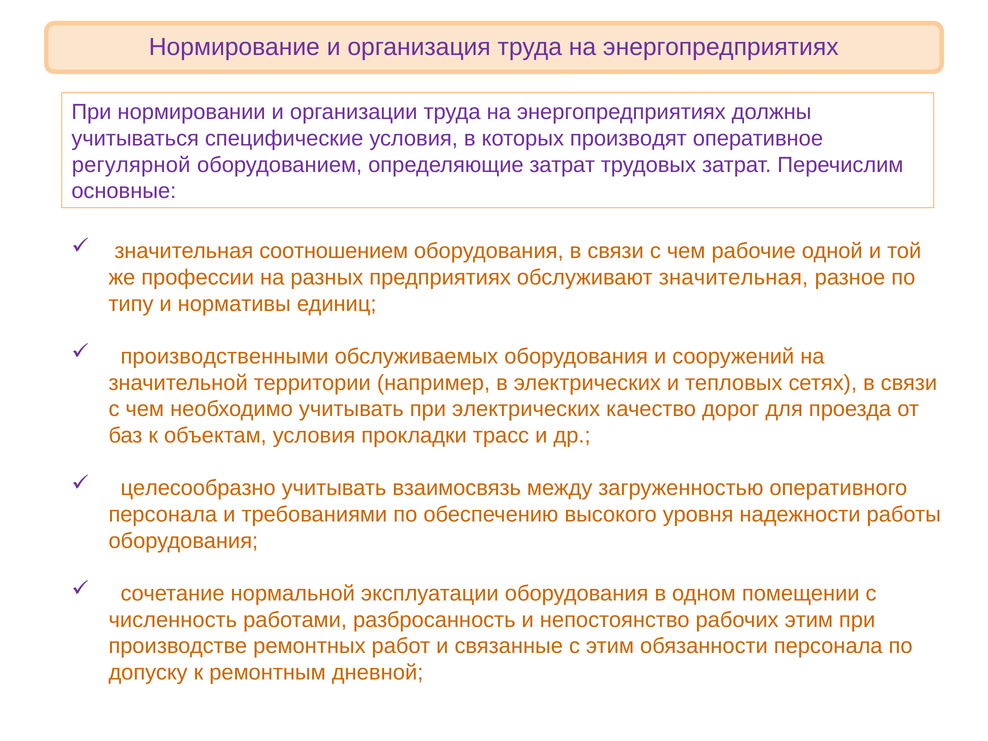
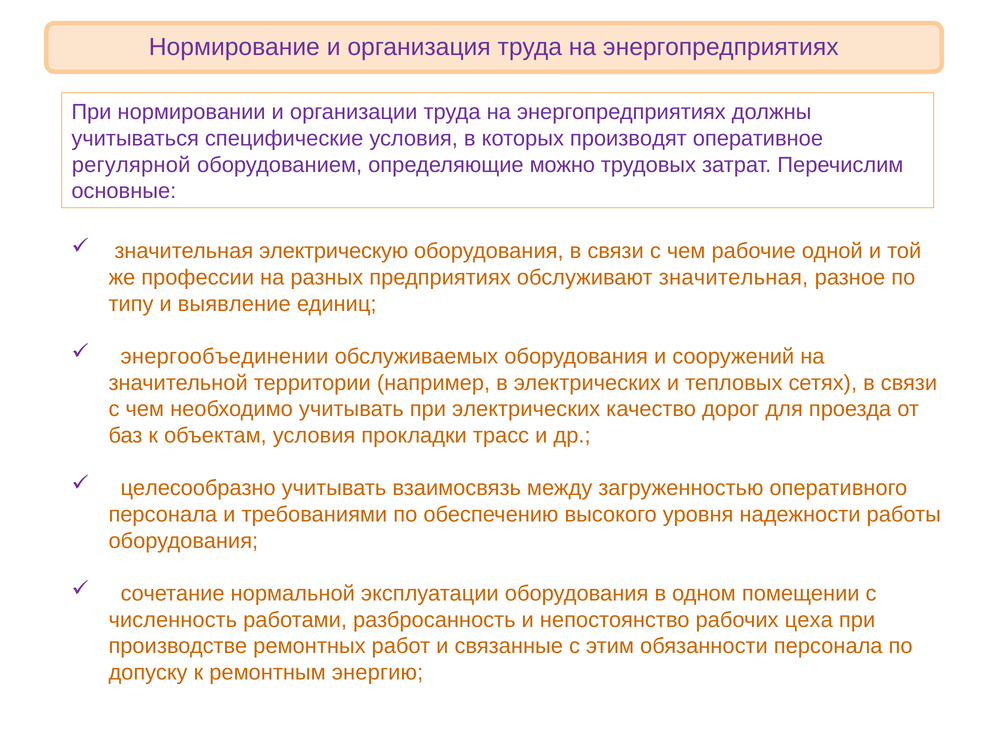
определяющие затрат: затрат -> можно
соотношением: соотношением -> электрическую
нормативы: нормативы -> выявление
производственными: производственными -> энергообъединении
рабочих этим: этим -> цеха
дневной: дневной -> энергию
